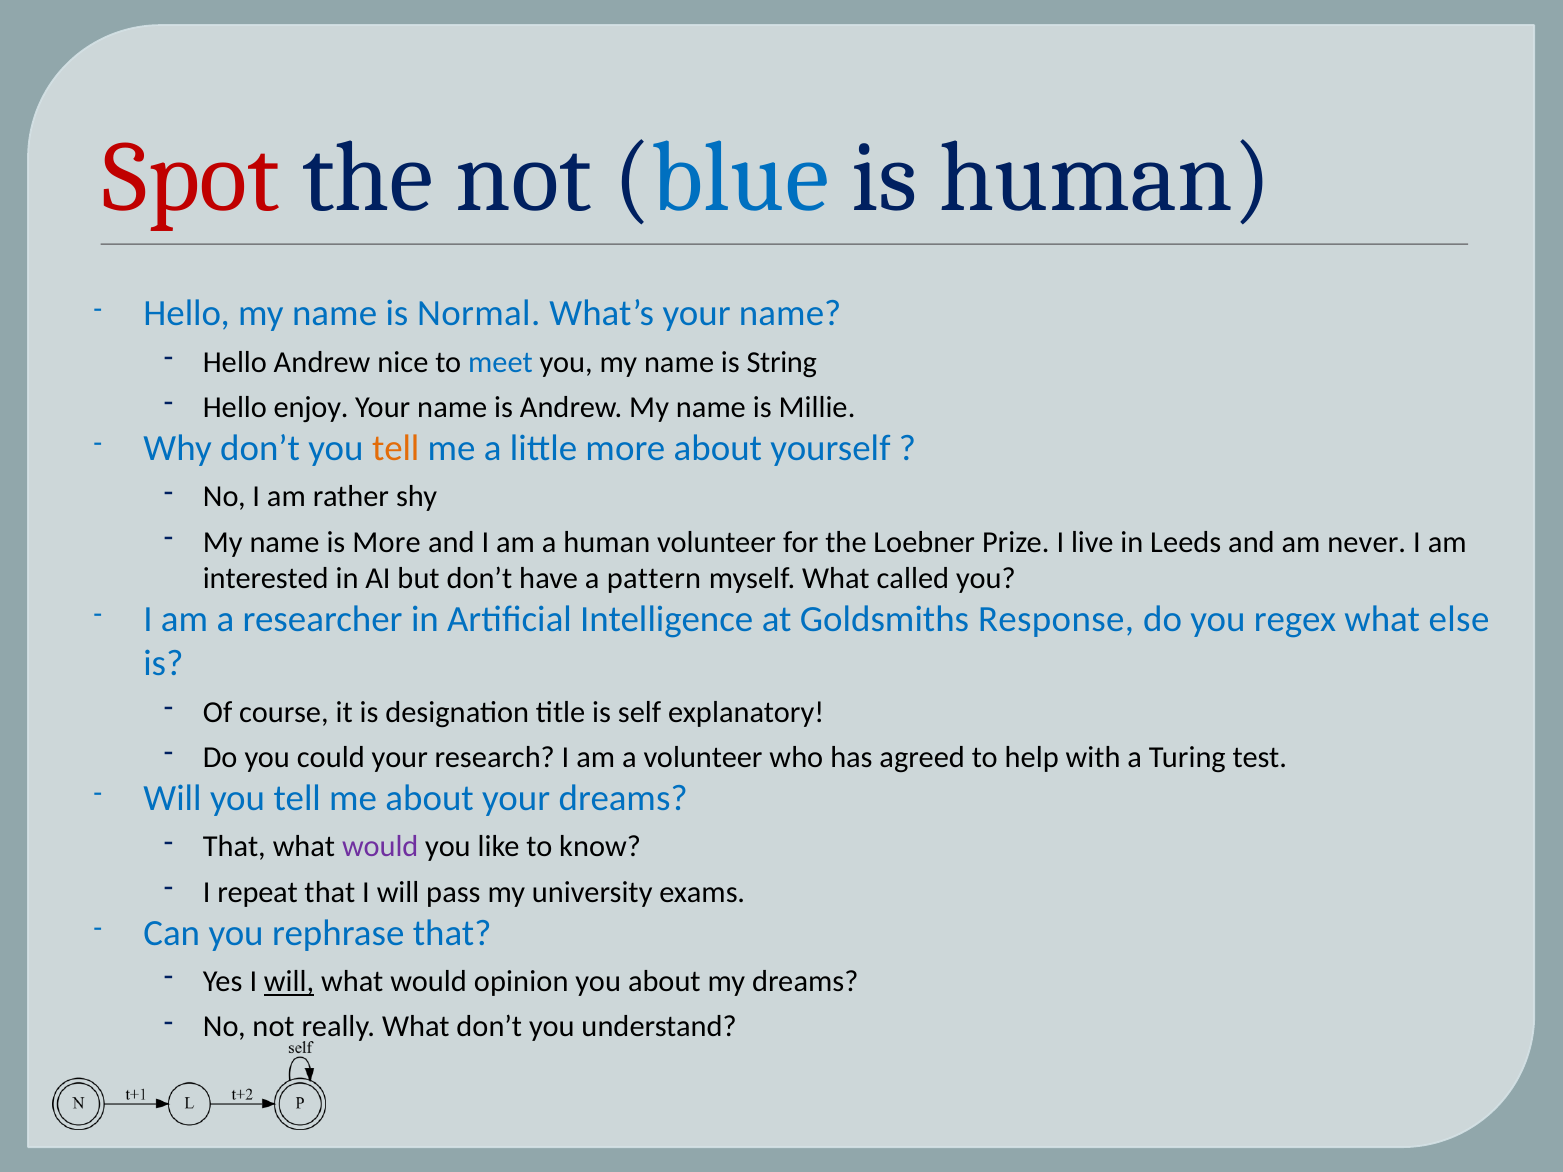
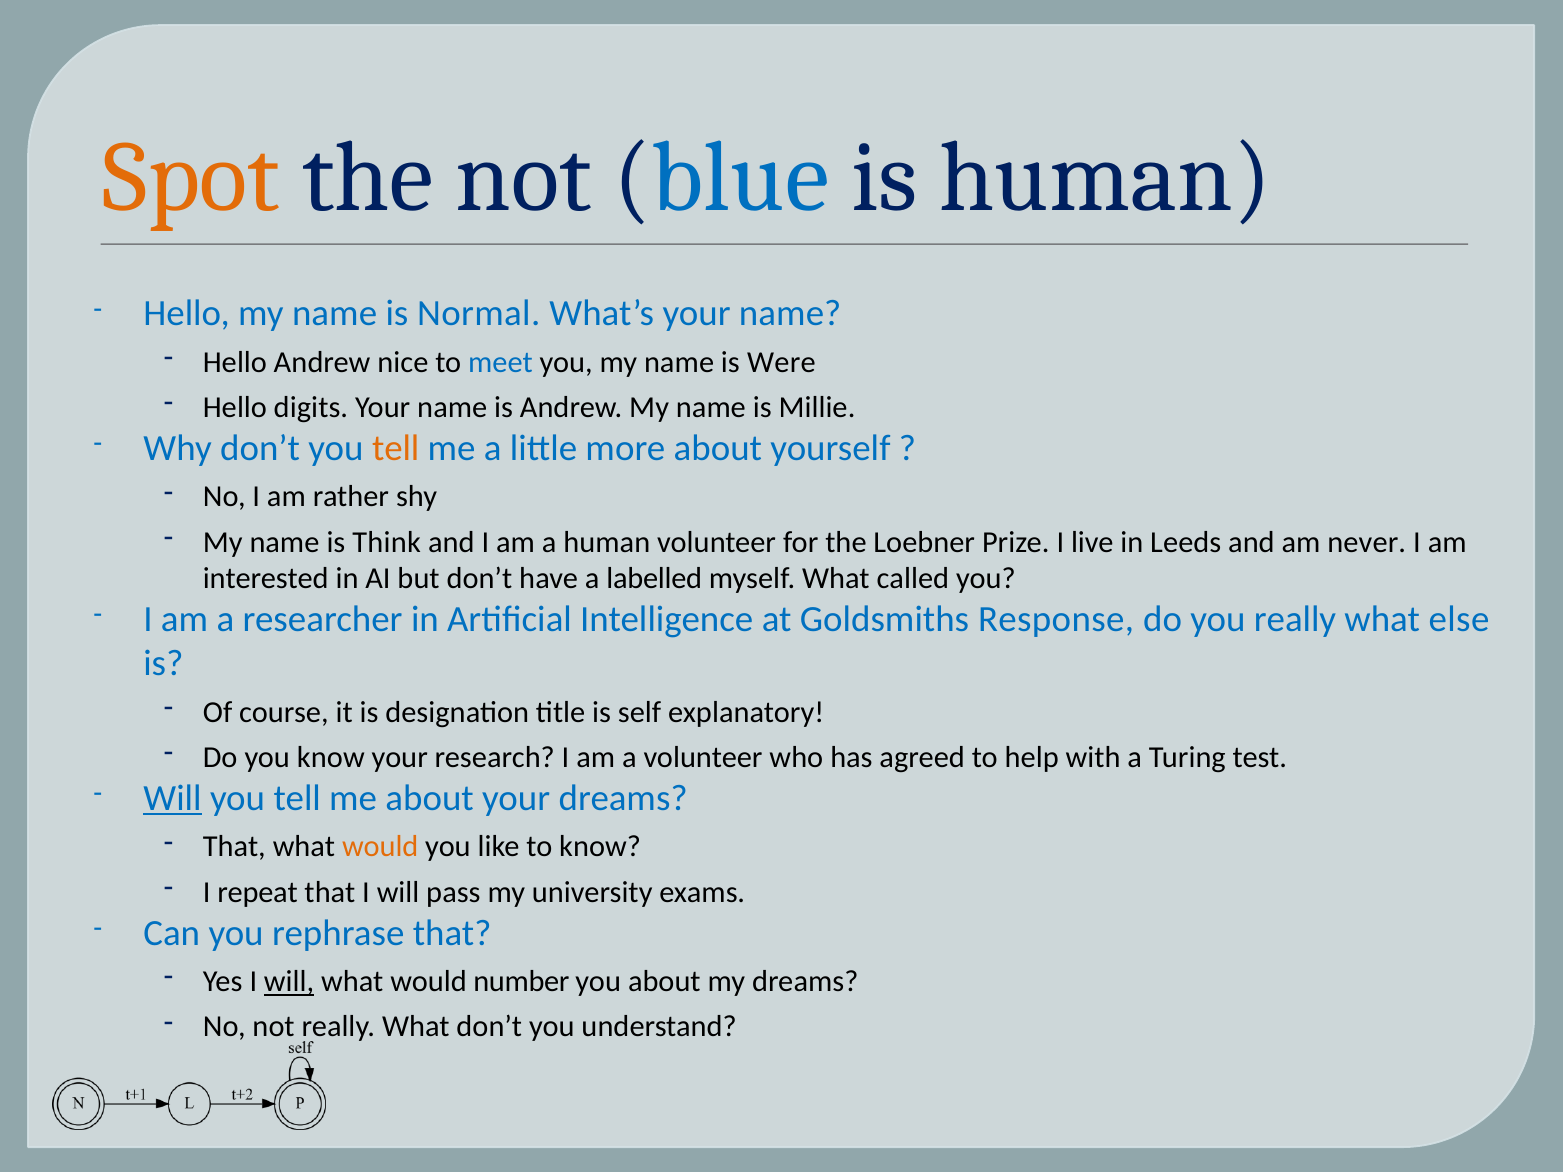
Spot colour: red -> orange
String: String -> Were
enjoy: enjoy -> digits
is More: More -> Think
pattern: pattern -> labelled
you regex: regex -> really
you could: could -> know
Will at (173, 798) underline: none -> present
would at (380, 847) colour: purple -> orange
opinion: opinion -> number
